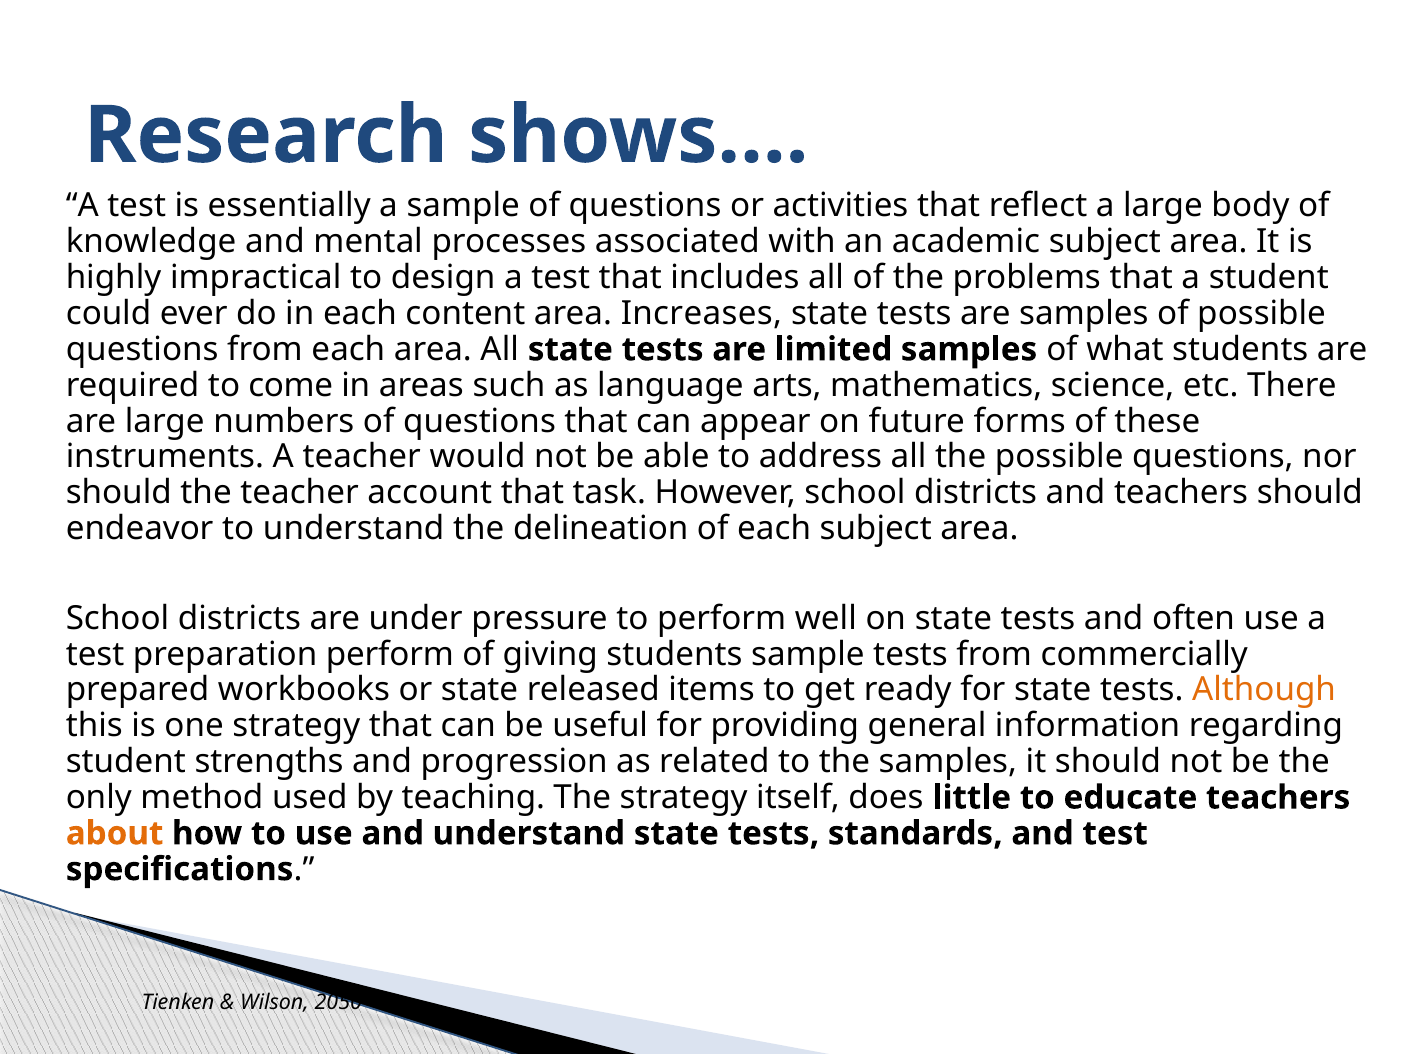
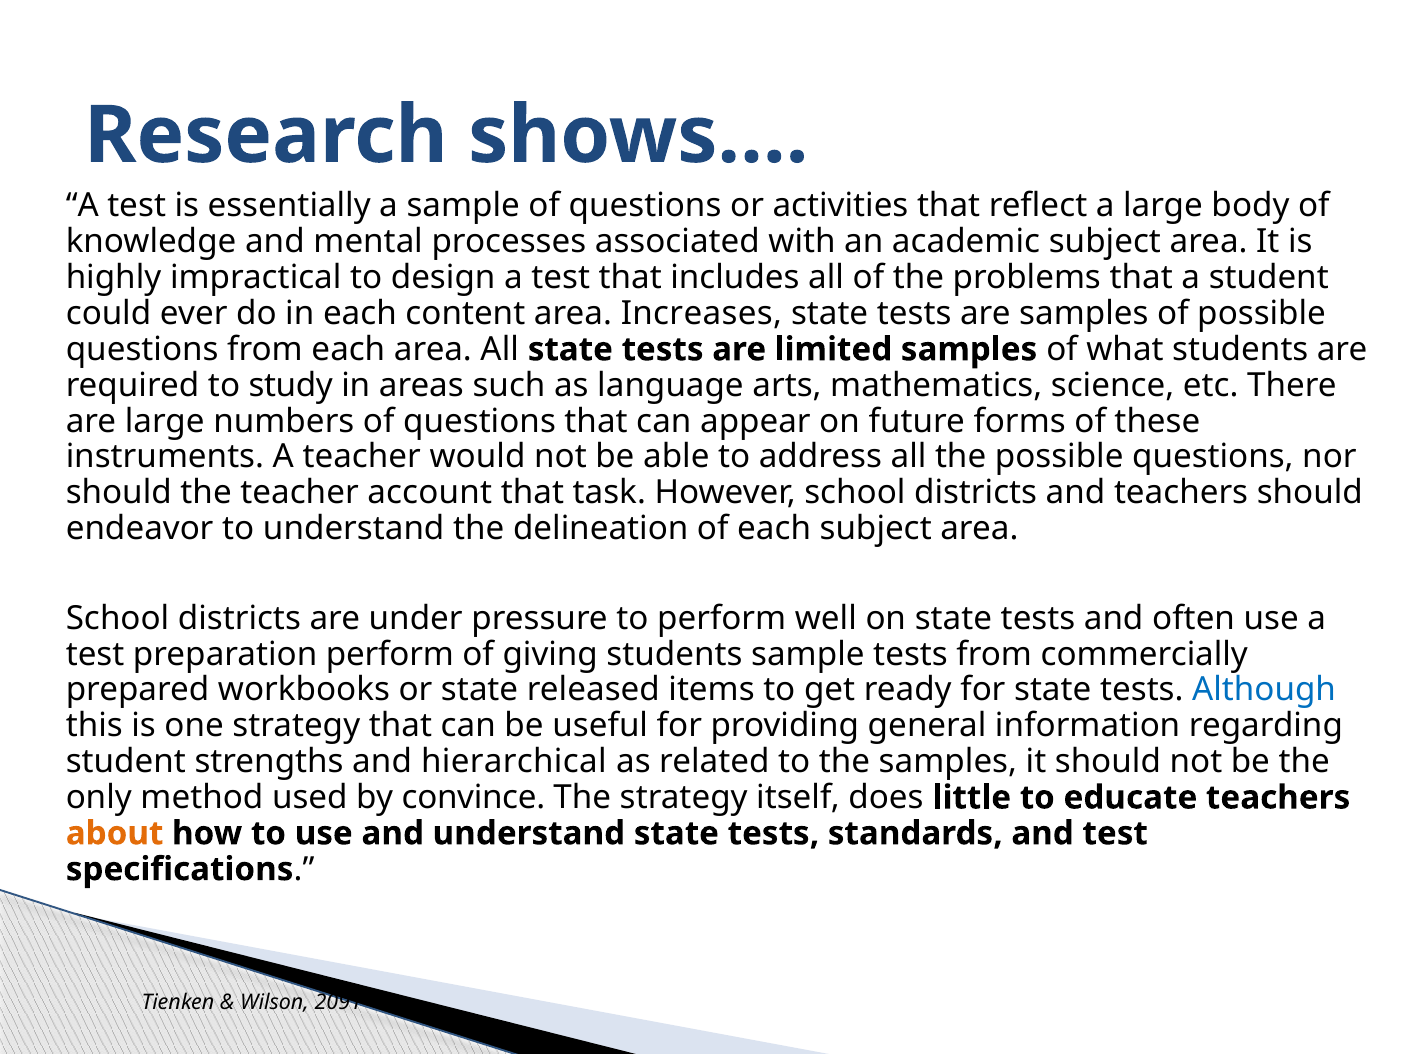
come: come -> study
Although colour: orange -> blue
progression: progression -> hierarchical
teaching: teaching -> convince
2050: 2050 -> 2091
